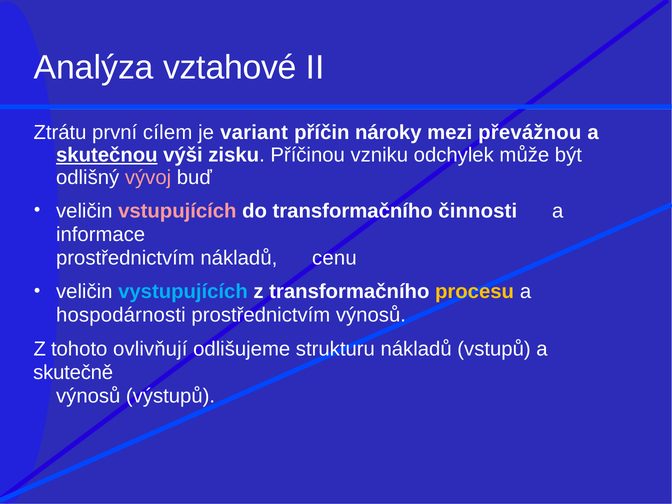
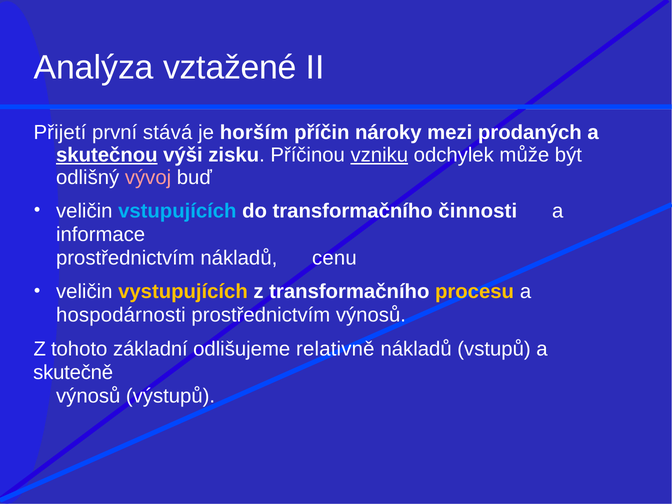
vztahové: vztahové -> vztažené
Ztrátu: Ztrátu -> Přijetí
cílem: cílem -> stává
variant: variant -> horším
převážnou: převážnou -> prodaných
vzniku underline: none -> present
vstupujících colour: pink -> light blue
vystupujících colour: light blue -> yellow
ovlivňují: ovlivňují -> základní
strukturu: strukturu -> relativně
